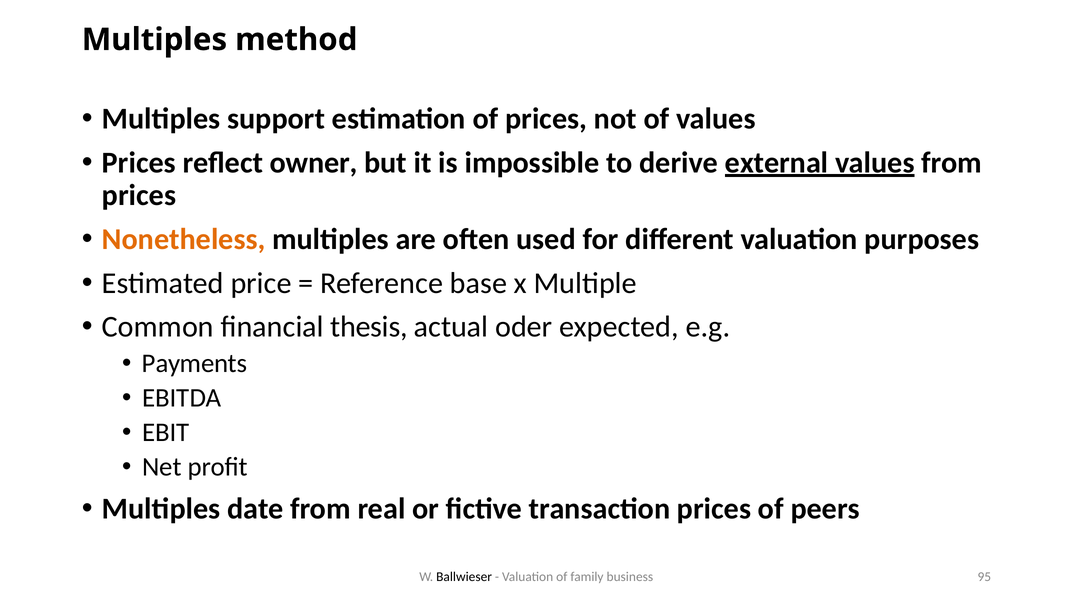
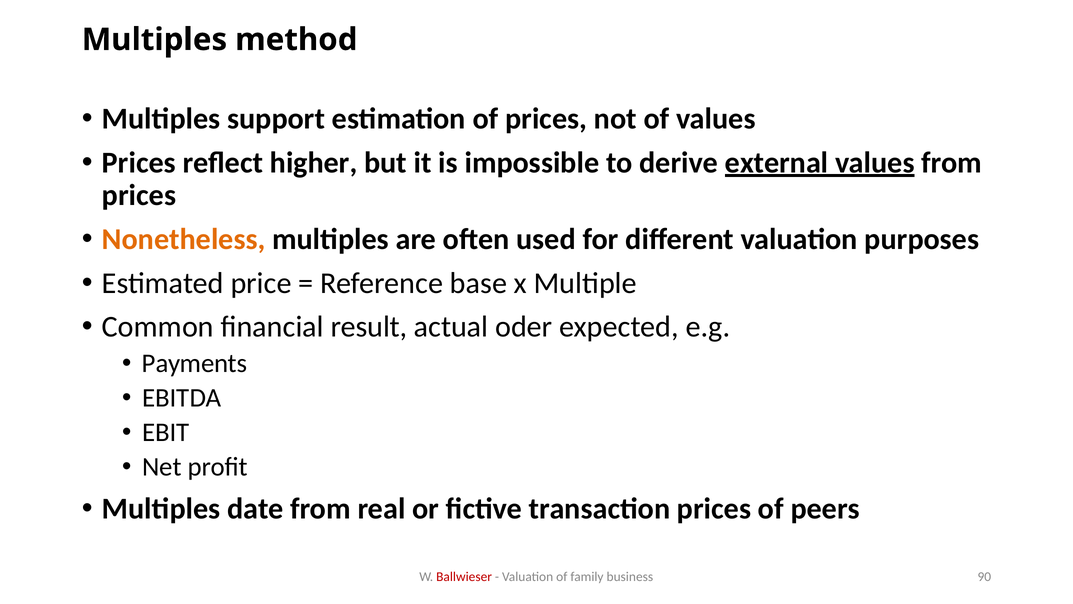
owner: owner -> higher
thesis: thesis -> result
Ballwieser colour: black -> red
95: 95 -> 90
